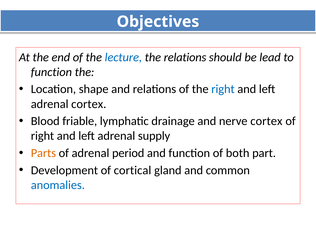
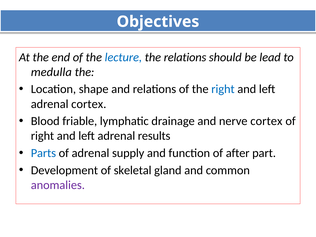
function at (51, 72): function -> medulla
supply: supply -> results
Parts colour: orange -> blue
period: period -> supply
both: both -> after
cortical: cortical -> skeletal
anomalies colour: blue -> purple
